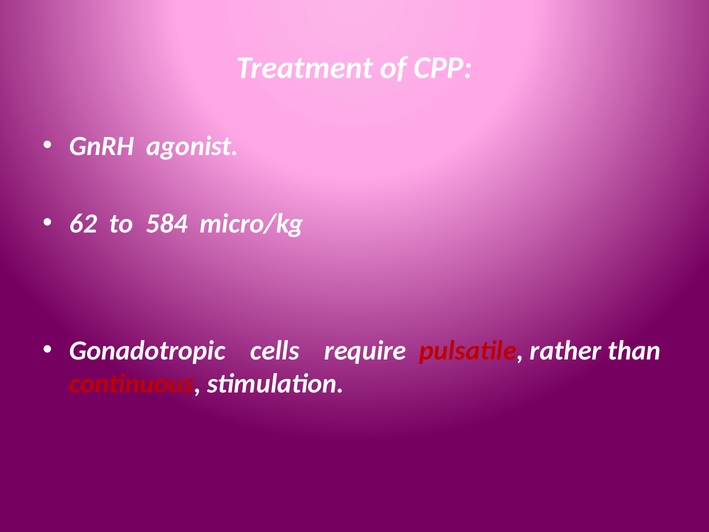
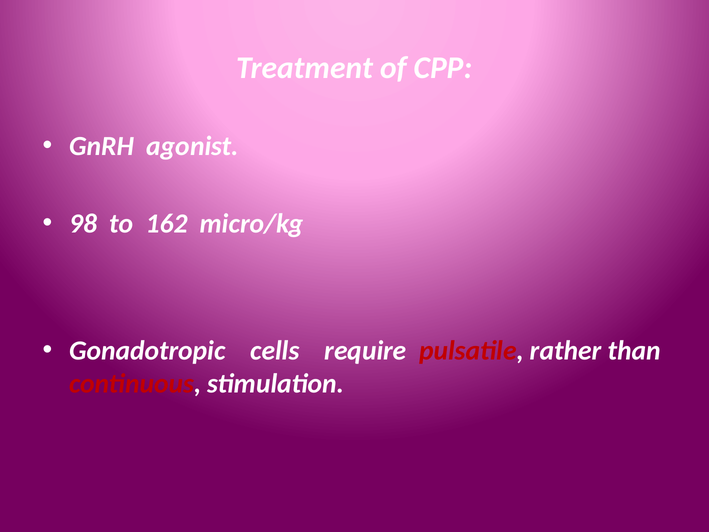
62: 62 -> 98
584: 584 -> 162
